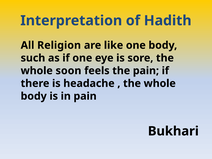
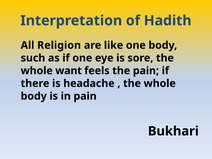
soon: soon -> want
